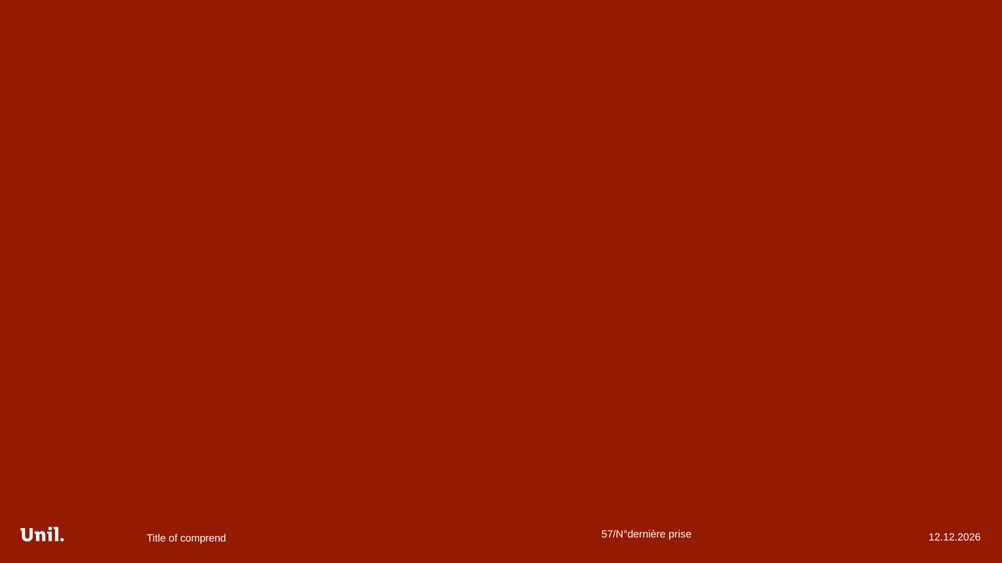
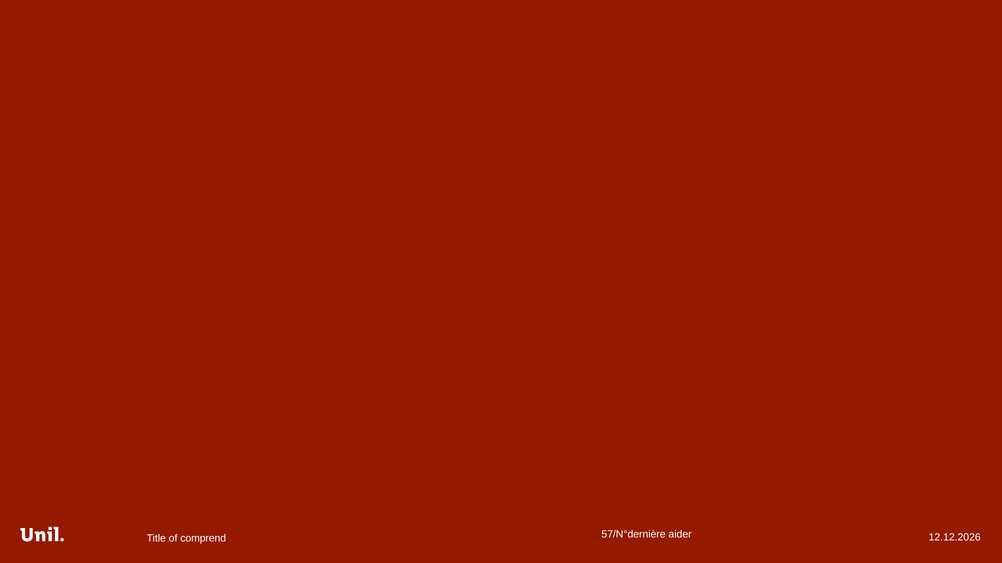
prise: prise -> aider
